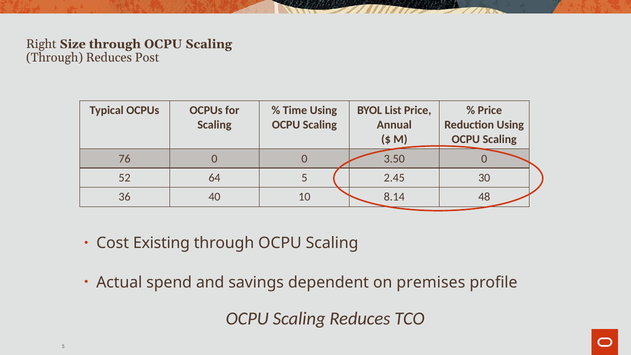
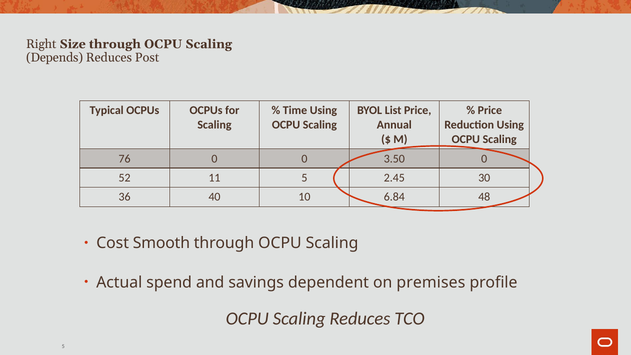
Through at (55, 58): Through -> Depends
64: 64 -> 11
8.14: 8.14 -> 6.84
Existing: Existing -> Smooth
